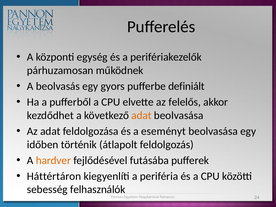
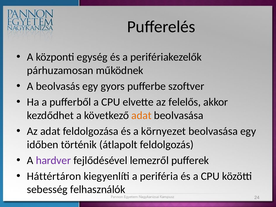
definiált: definiált -> szoftver
eseményt: eseményt -> környezet
hardver colour: orange -> purple
futásába: futásába -> lemezről
